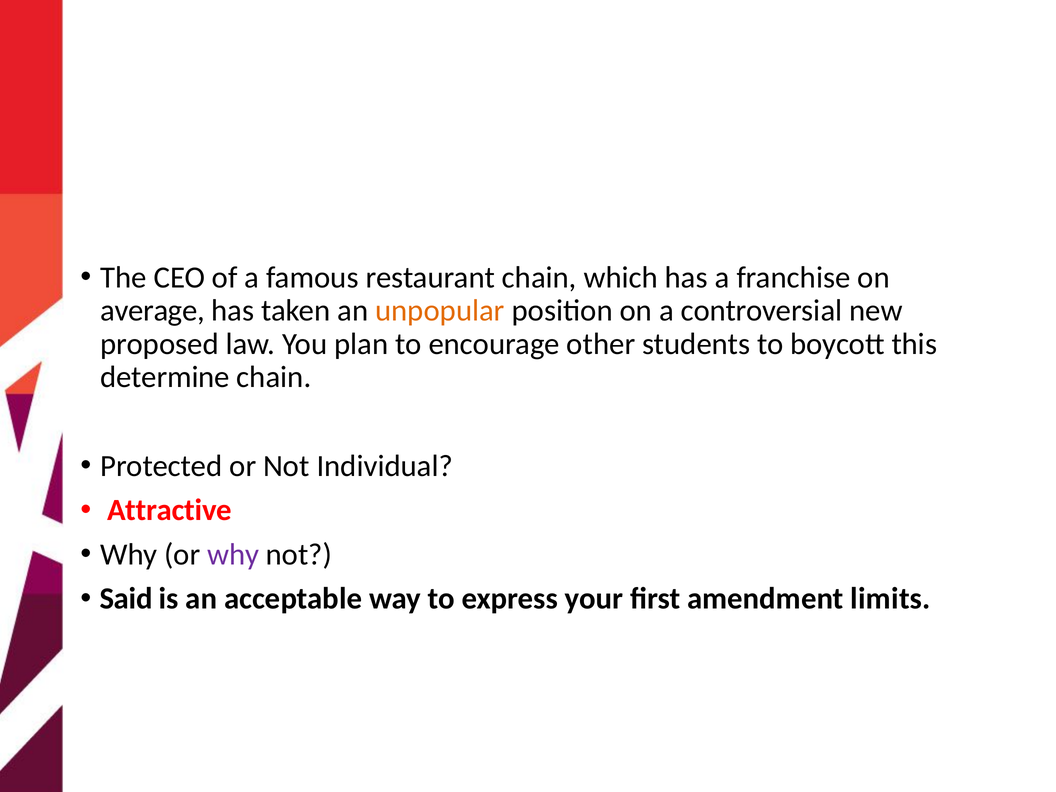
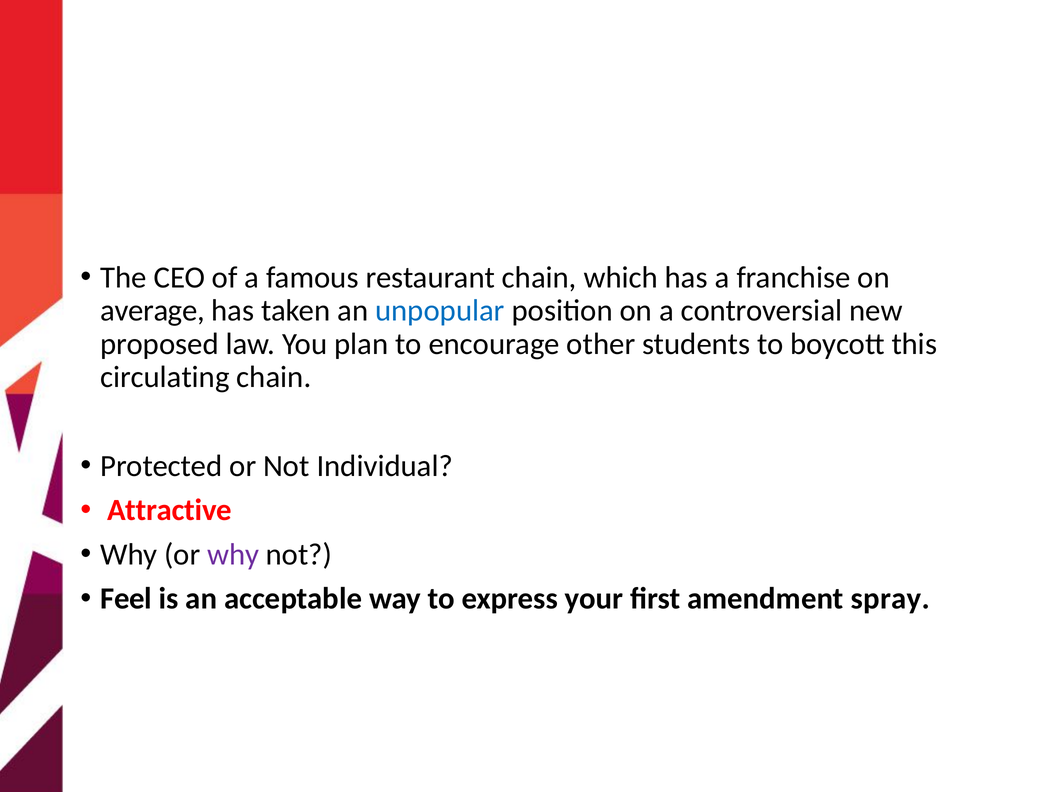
unpopular colour: orange -> blue
determine: determine -> circulating
Said: Said -> Feel
limits: limits -> spray
